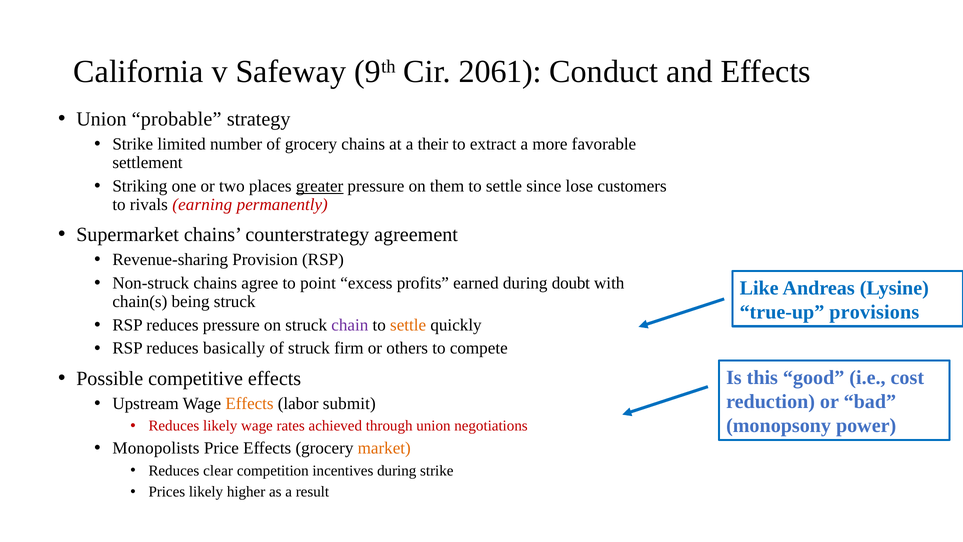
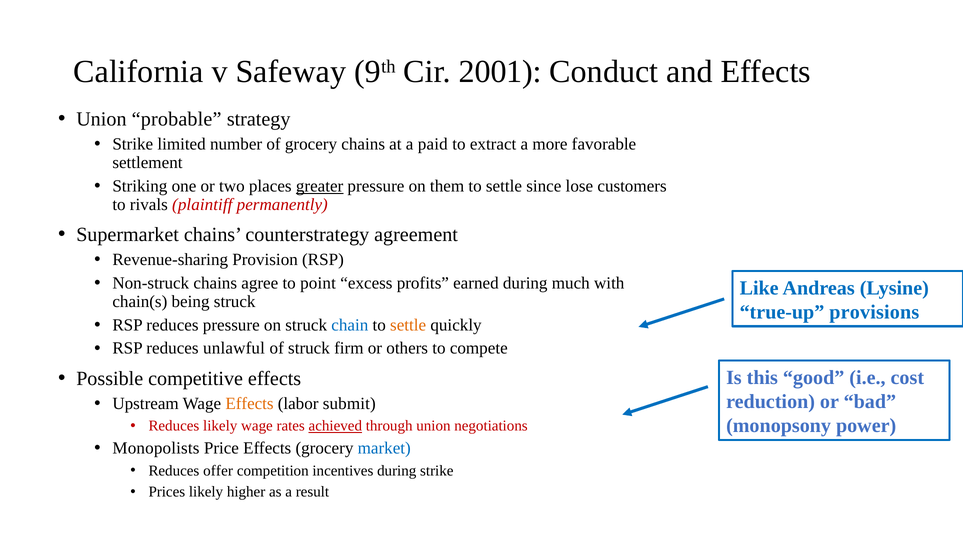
2061: 2061 -> 2001
their: their -> paid
earning: earning -> plaintiff
doubt: doubt -> much
chain colour: purple -> blue
basically: basically -> unlawful
achieved underline: none -> present
market colour: orange -> blue
clear: clear -> offer
